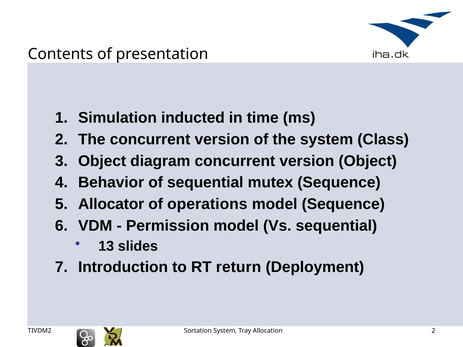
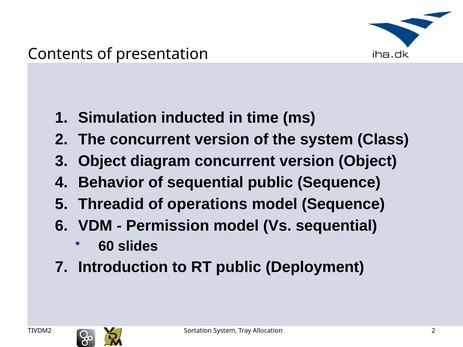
sequential mutex: mutex -> public
Allocator: Allocator -> Threadid
13: 13 -> 60
RT return: return -> public
